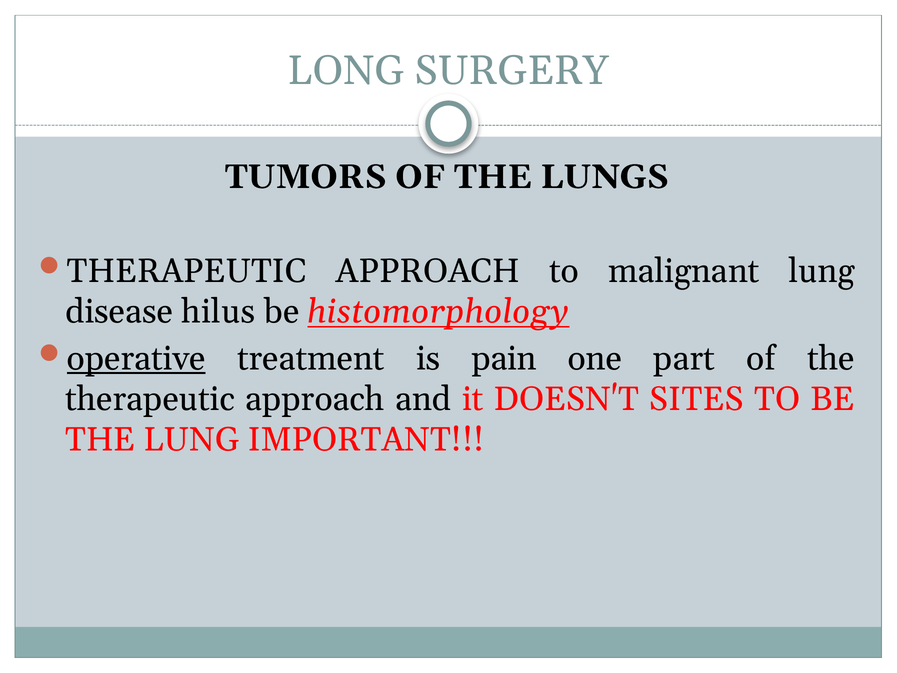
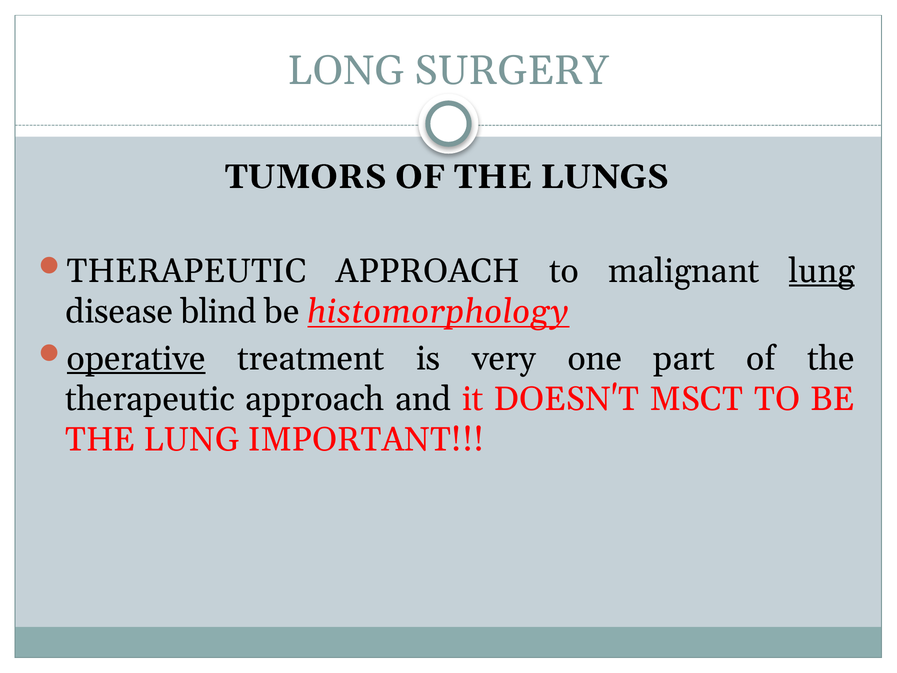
lung at (822, 271) underline: none -> present
hilus: hilus -> blind
pain: pain -> very
SITES: SITES -> MSCT
